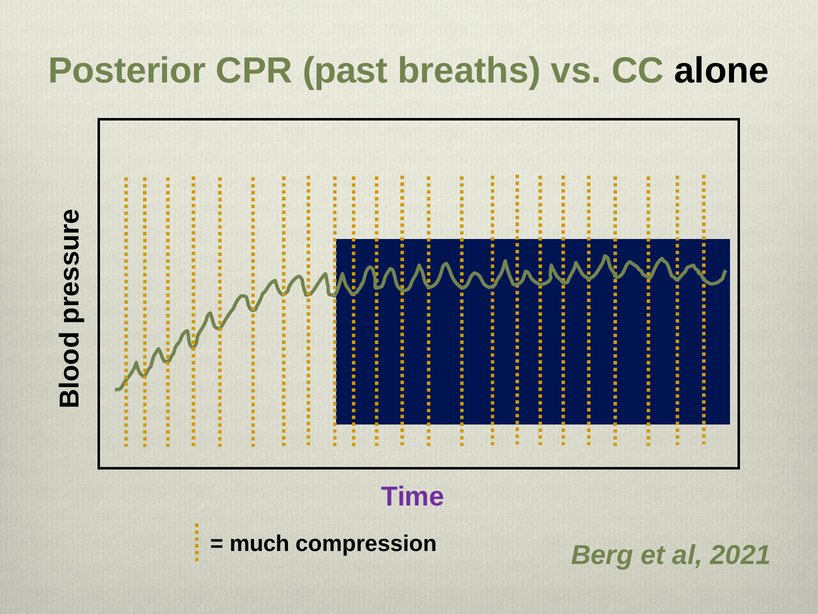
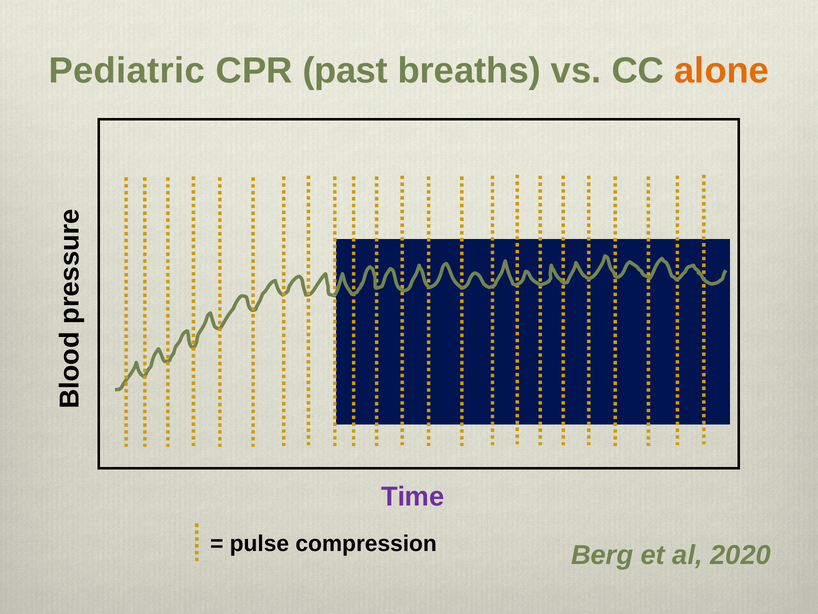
Posterior: Posterior -> Pediatric
alone colour: black -> orange
much: much -> pulse
2021: 2021 -> 2020
